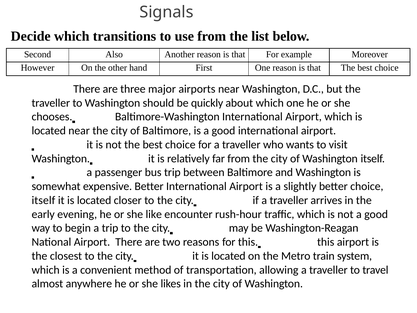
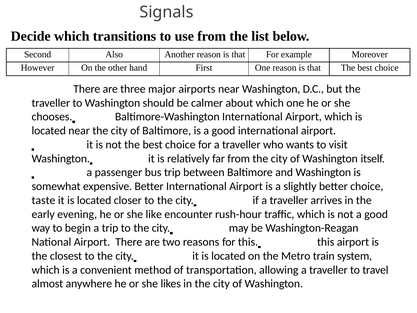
quickly: quickly -> calmer
itself at (43, 200): itself -> taste
